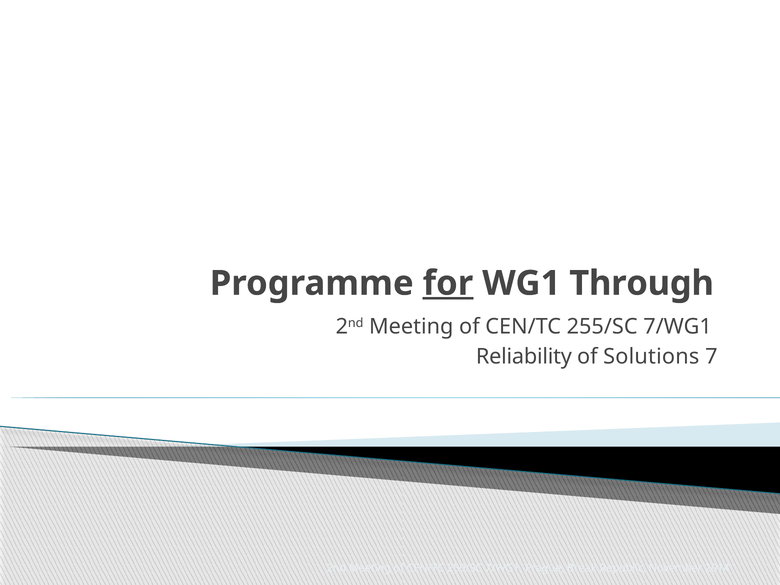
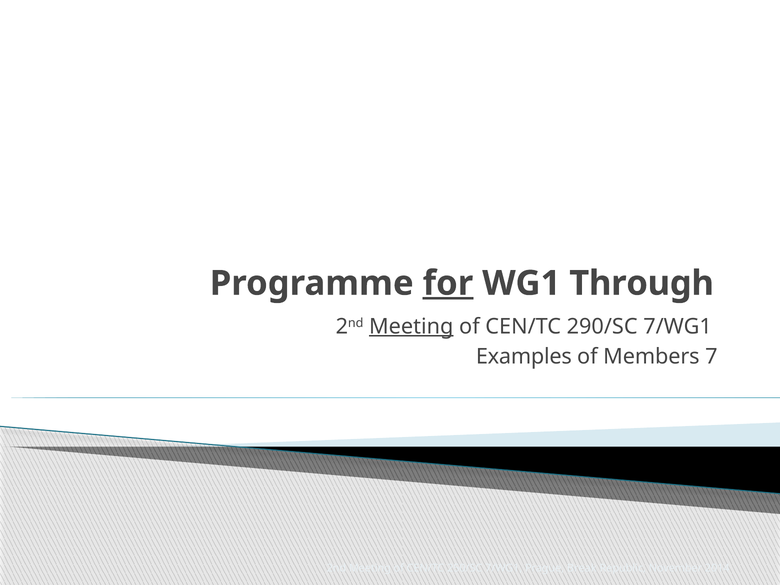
Meeting at (411, 326) underline: none -> present
255/SC: 255/SC -> 290/SC
Reliability: Reliability -> Examples
Solutions: Solutions -> Members
